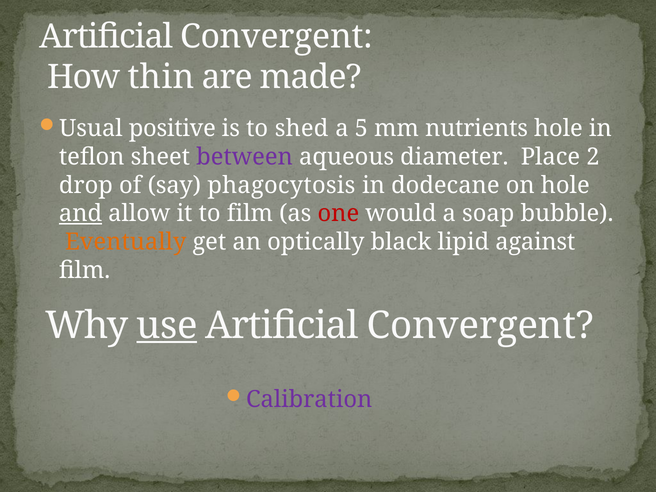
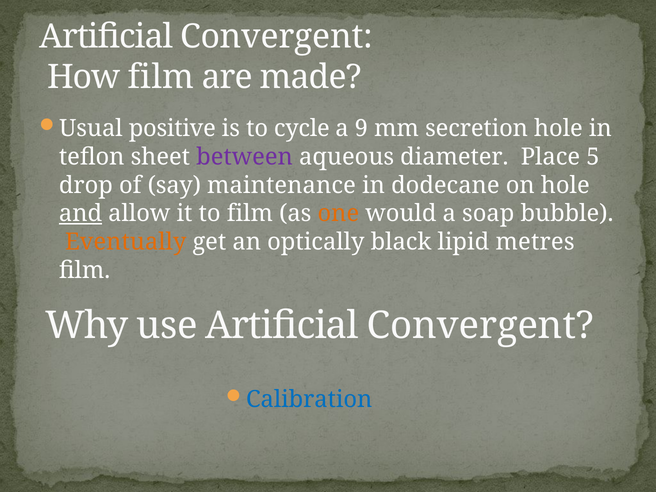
How thin: thin -> film
shed: shed -> cycle
5: 5 -> 9
nutrients: nutrients -> secretion
2: 2 -> 5
phagocytosis: phagocytosis -> maintenance
one colour: red -> orange
against: against -> metres
use underline: present -> none
Calibration colour: purple -> blue
